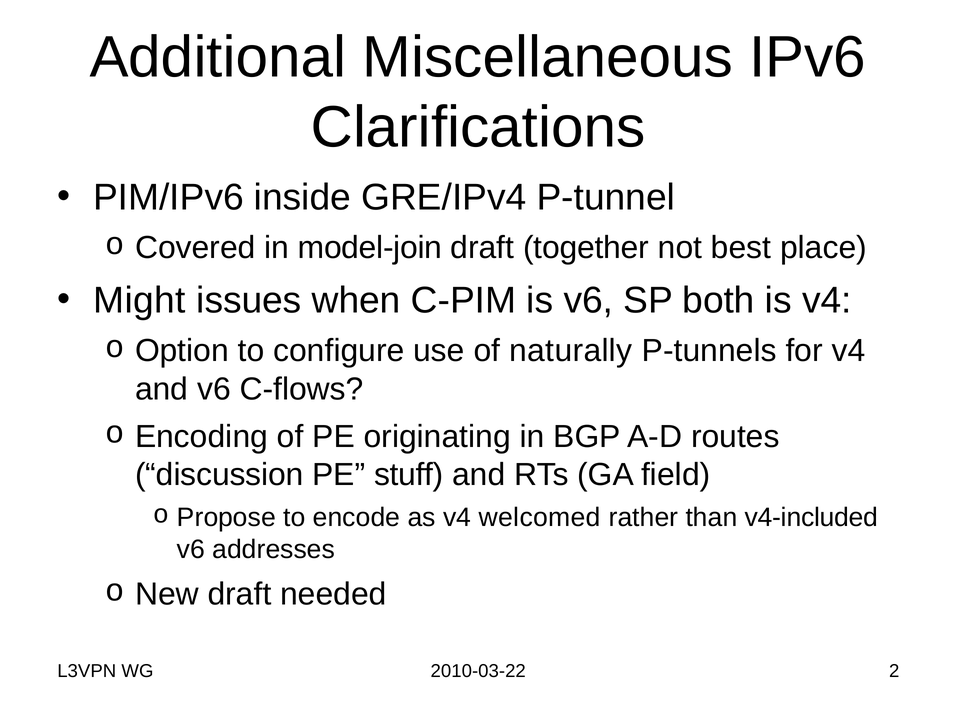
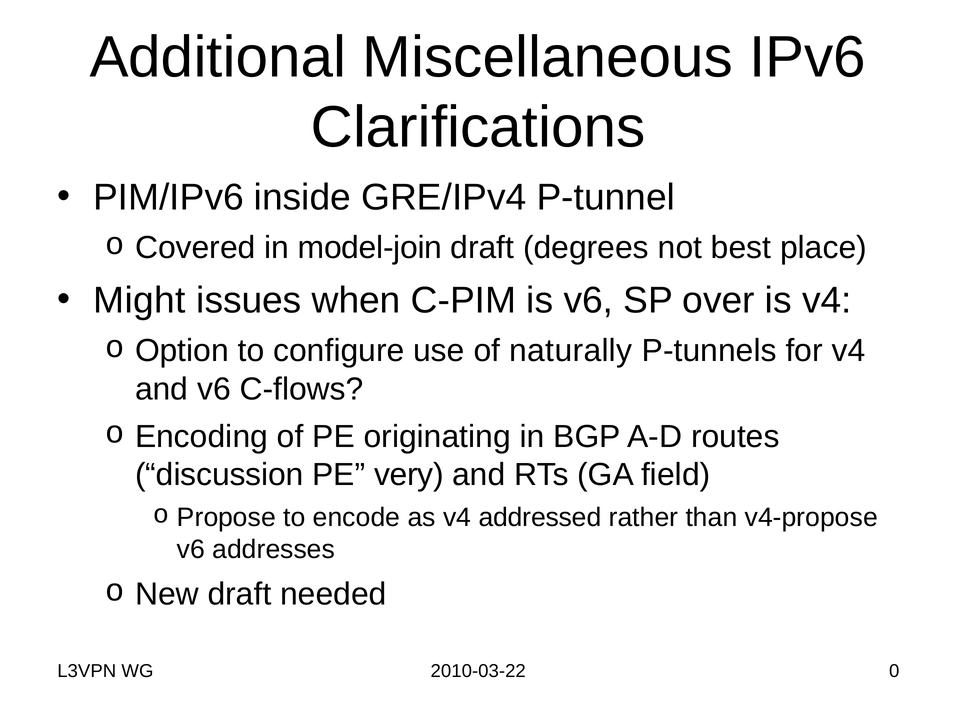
together: together -> degrees
both: both -> over
stuff: stuff -> very
welcomed: welcomed -> addressed
v4-included: v4-included -> v4-propose
2: 2 -> 0
